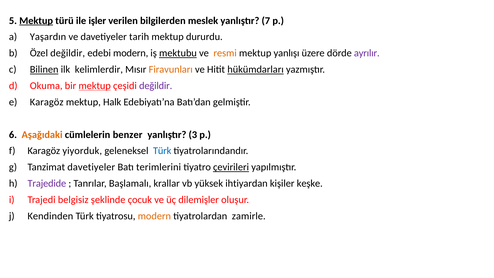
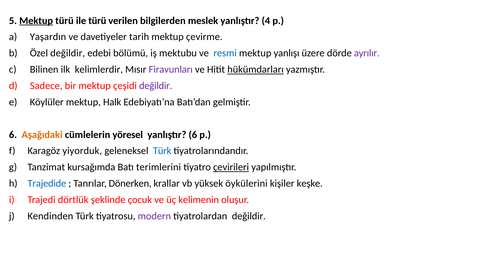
ile işler: işler -> türü
7: 7 -> 4
dururdu: dururdu -> çevirme
edebi modern: modern -> bölümü
mektubu underline: present -> none
resmi colour: orange -> blue
Bilinen underline: present -> none
Firavunları colour: orange -> purple
Okuma: Okuma -> Sadece
mektup at (95, 86) underline: present -> none
Karagöz at (47, 102): Karagöz -> Köylüler
benzer: benzer -> yöresel
yanlıştır 3: 3 -> 6
Tanzimat davetiyeler: davetiyeler -> kursağımda
Trajedide colour: purple -> blue
Başlamalı: Başlamalı -> Dönerken
ihtiyardan: ihtiyardan -> öykülerini
belgisiz: belgisiz -> dörtlük
dilemişler: dilemişler -> kelimenin
modern at (154, 216) colour: orange -> purple
tiyatrolardan zamirle: zamirle -> değildir
